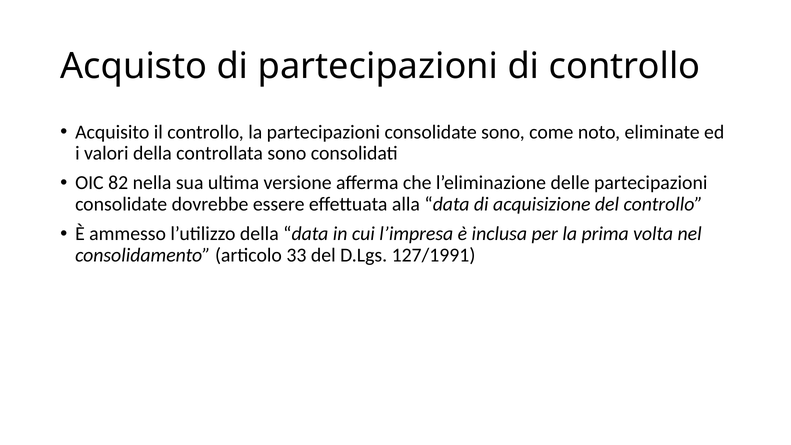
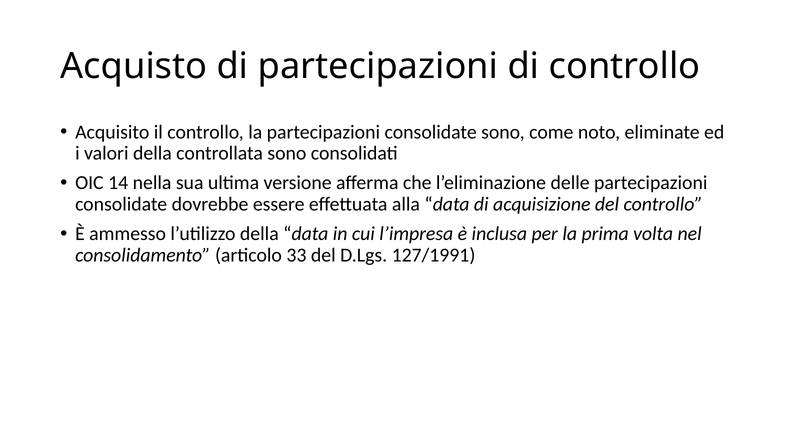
82: 82 -> 14
